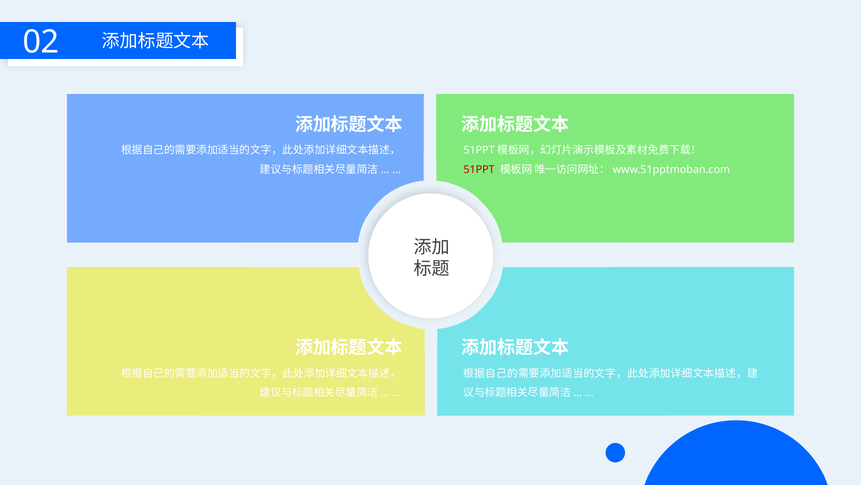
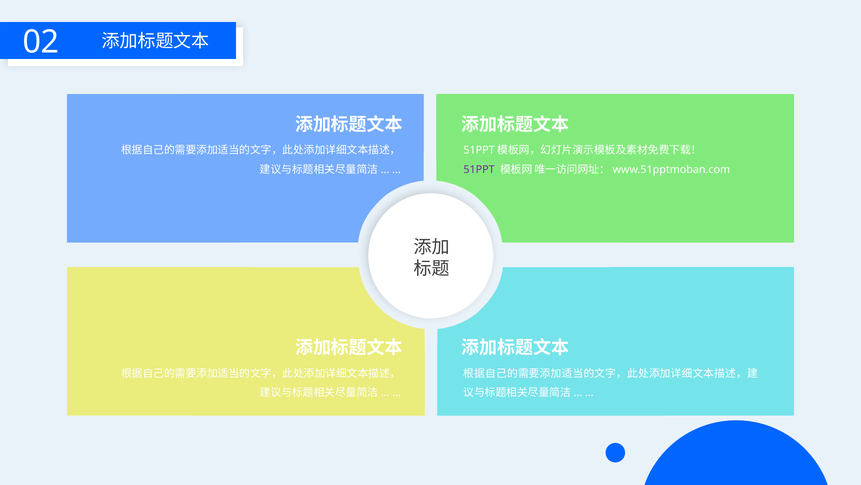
51PPT colour: red -> purple
